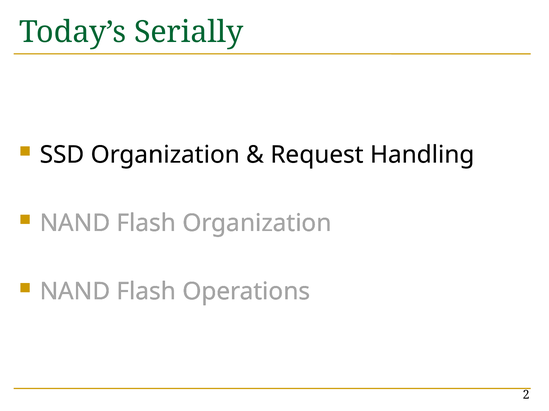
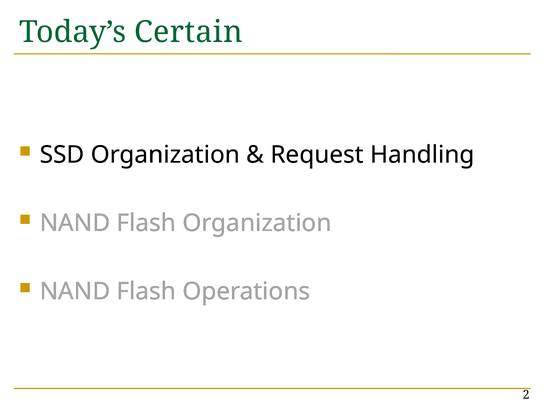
Serially: Serially -> Certain
